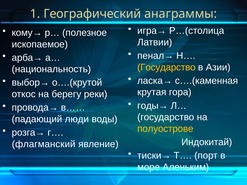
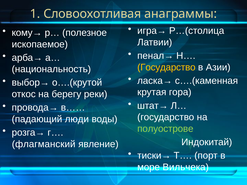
Географический: Географический -> Словоохотливая
годы→: годы→ -> штат→
полуострове colour: yellow -> light green
Аленьким: Аленьким -> Вильчека
